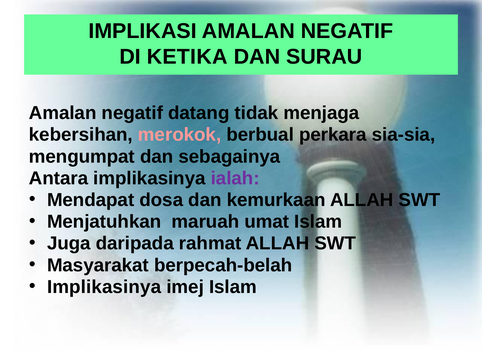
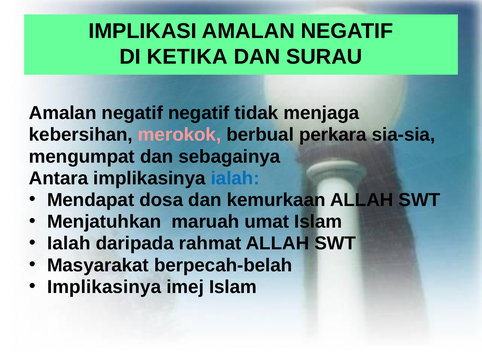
negatif datang: datang -> negatif
ialah at (235, 178) colour: purple -> blue
Juga at (69, 244): Juga -> Ialah
